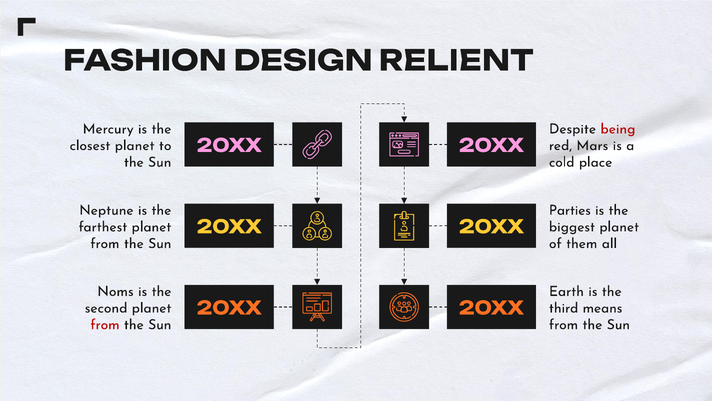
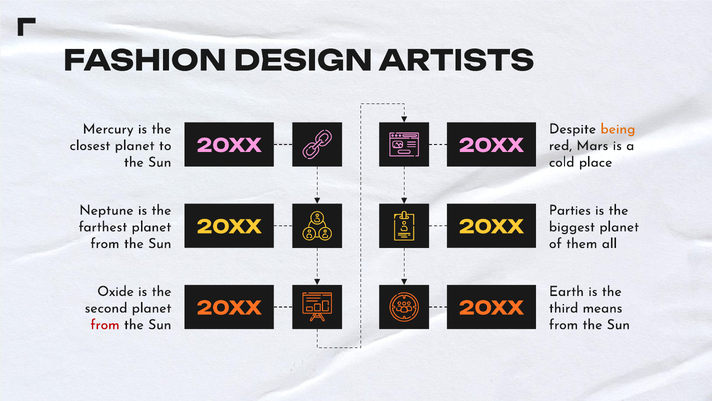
RELIENT: RELIENT -> ARTISTS
being colour: red -> orange
Noms: Noms -> Oxide
